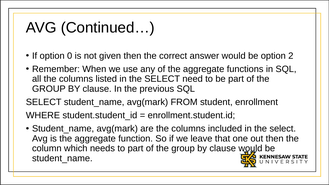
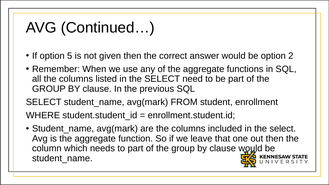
0: 0 -> 5
